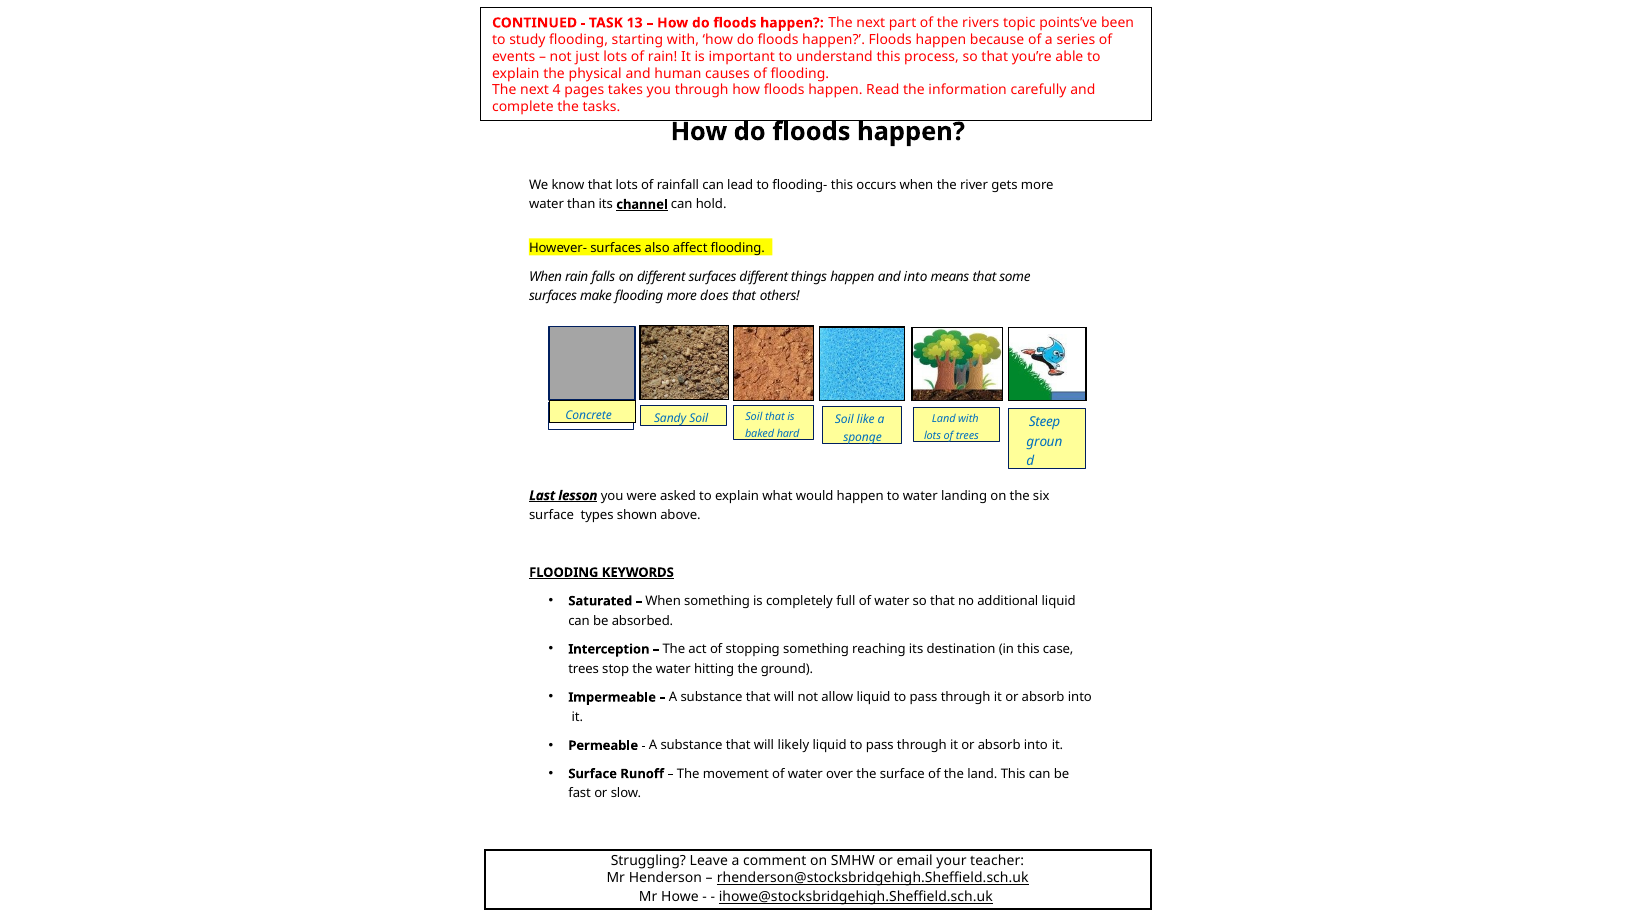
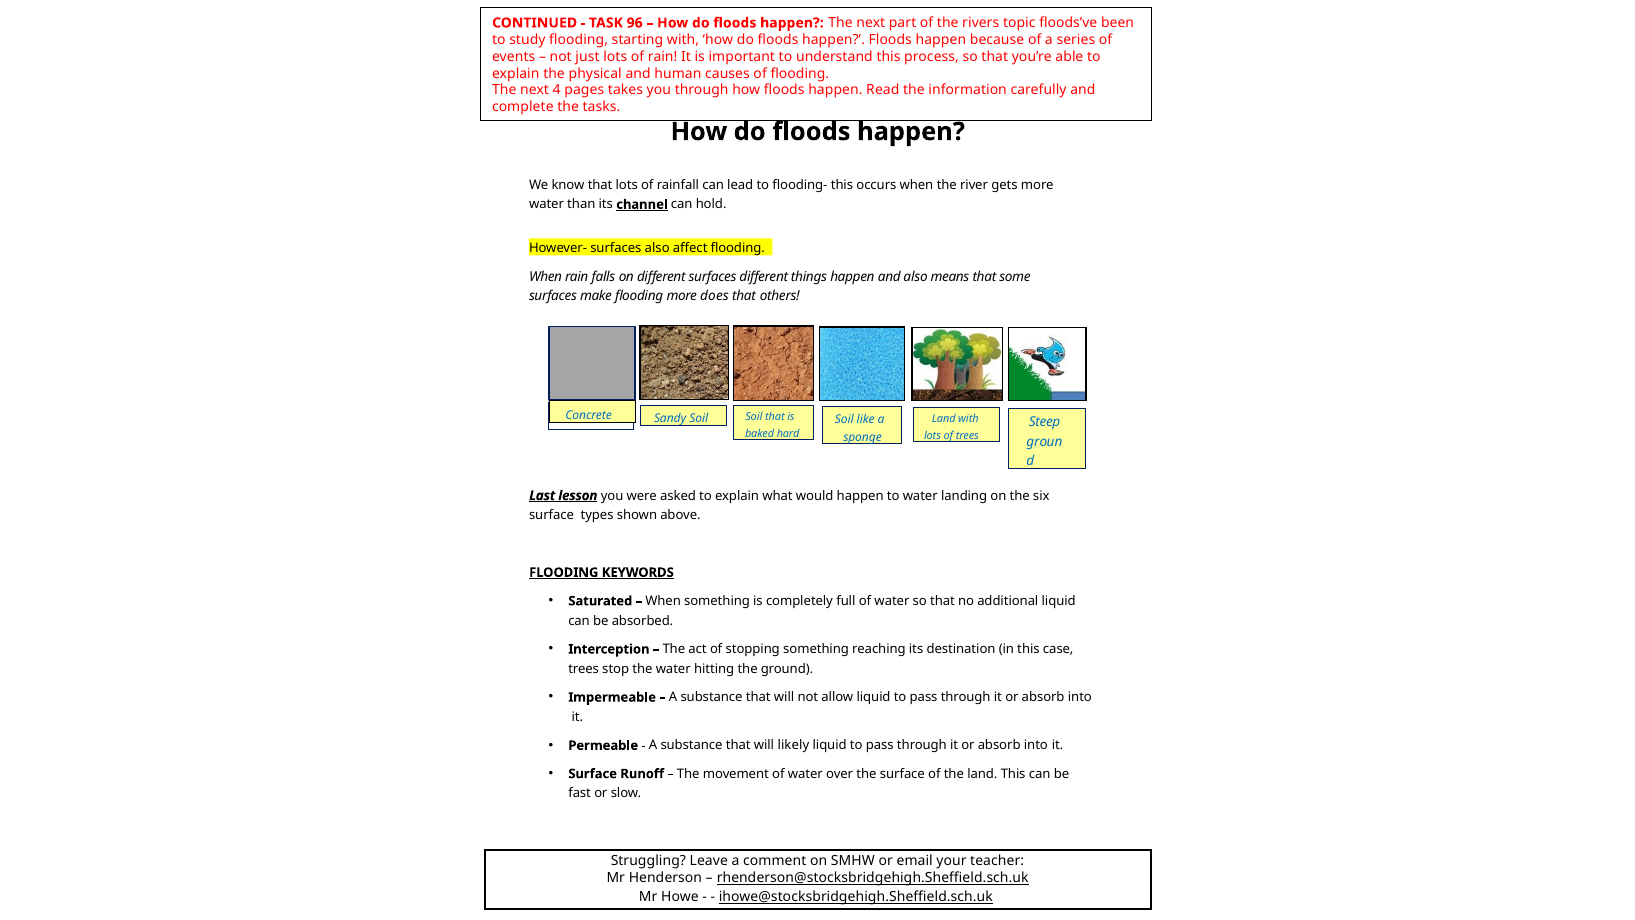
13: 13 -> 96
points’ve: points’ve -> floods’ve
and into: into -> also
